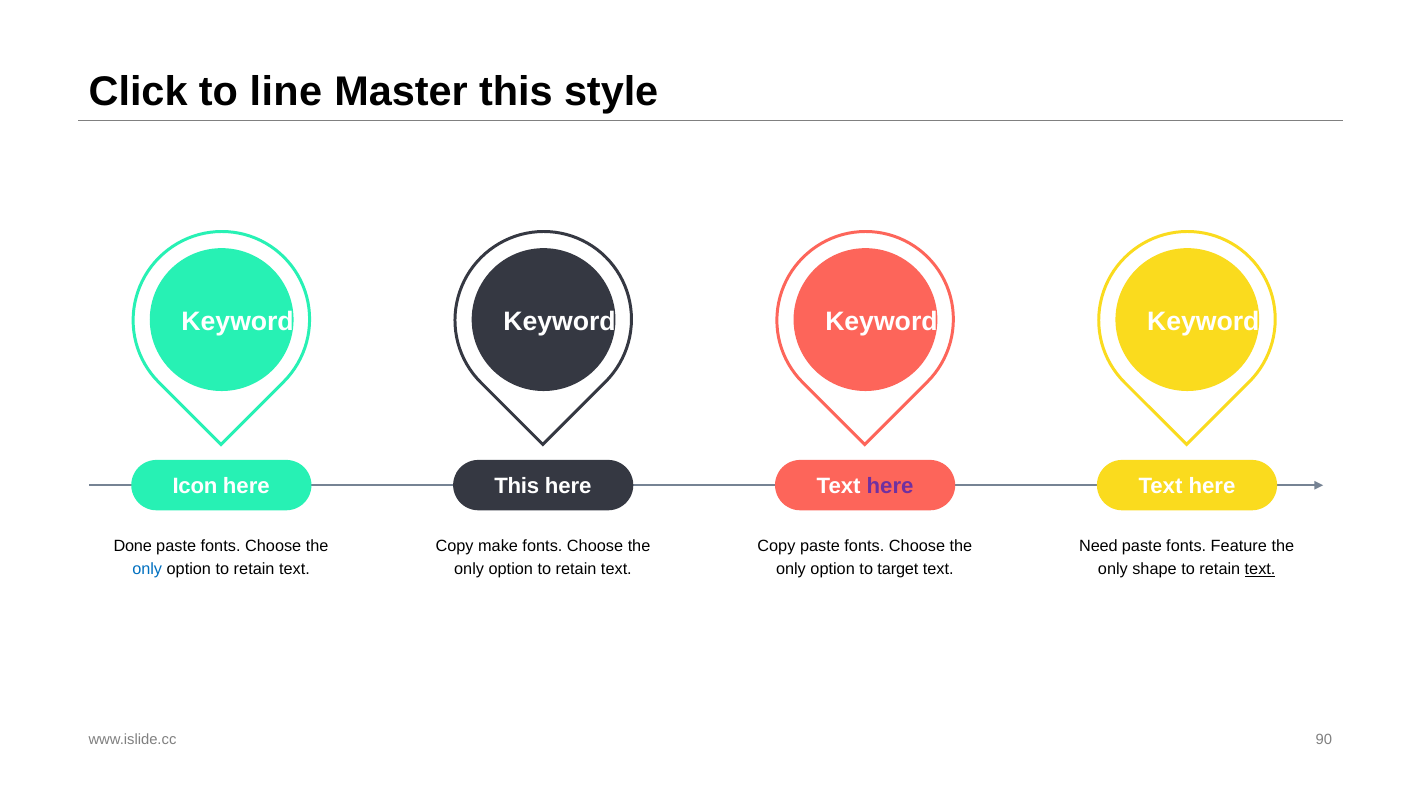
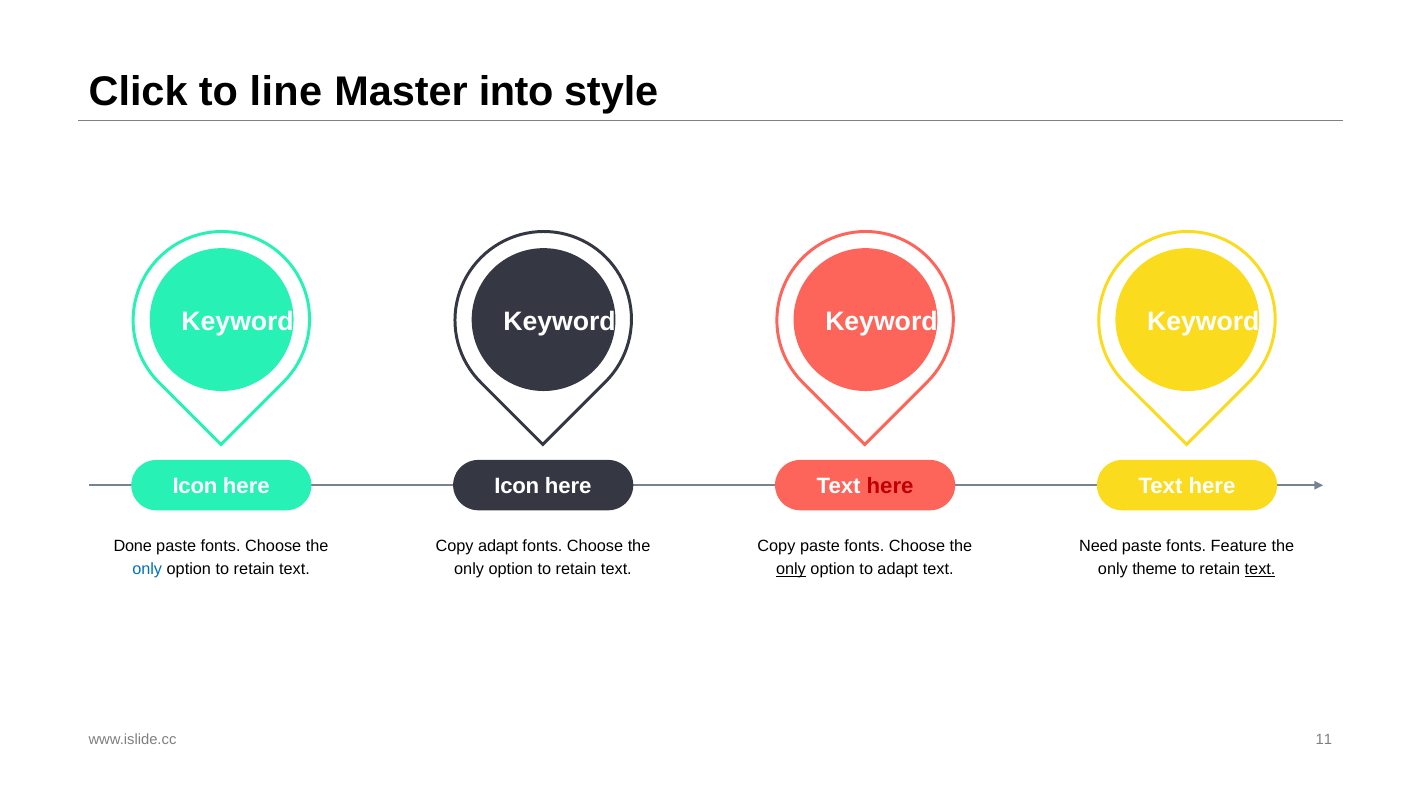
Master this: this -> into
This at (517, 487): This -> Icon
here at (890, 487) colour: purple -> red
Copy make: make -> adapt
only at (791, 570) underline: none -> present
to target: target -> adapt
shape: shape -> theme
90: 90 -> 11
